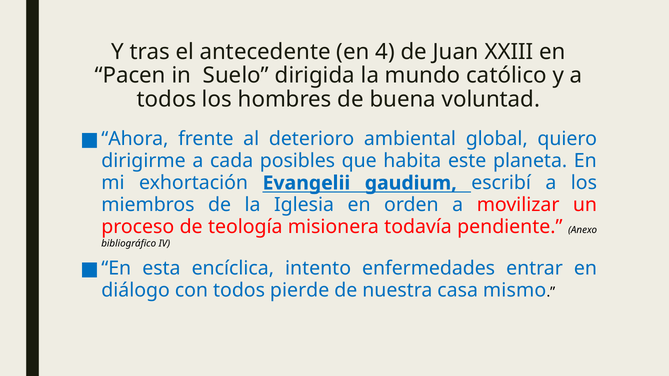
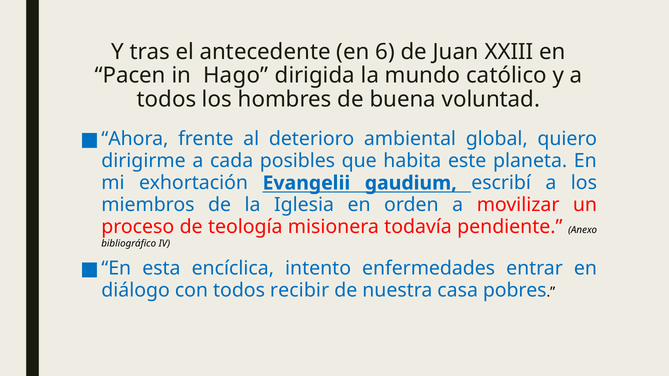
4: 4 -> 6
Suelo: Suelo -> Hago
pierde: pierde -> recibir
mismo: mismo -> pobres
